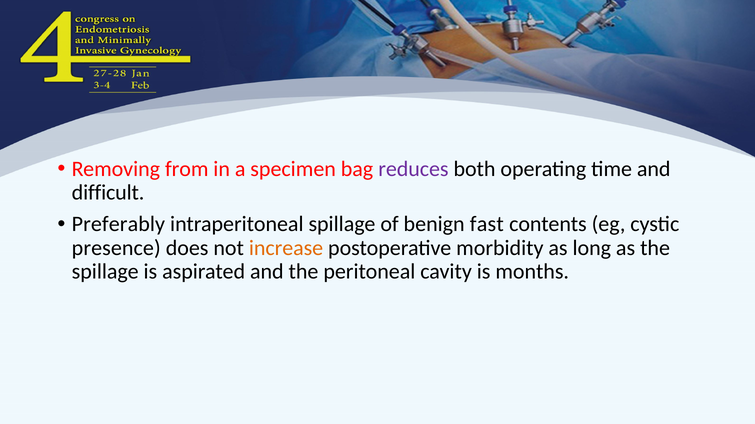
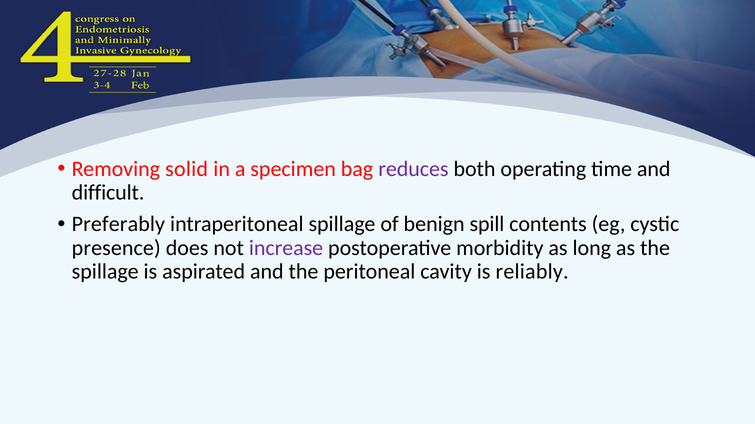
from: from -> solid
fast: fast -> spill
increase colour: orange -> purple
months: months -> reliably
